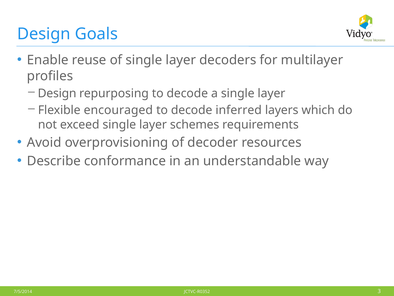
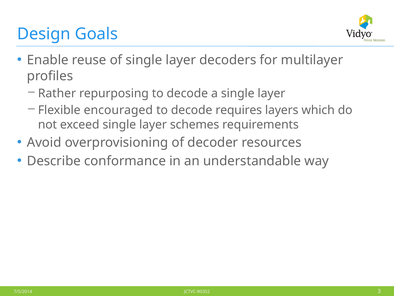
Design at (57, 93): Design -> Rather
inferred: inferred -> requires
